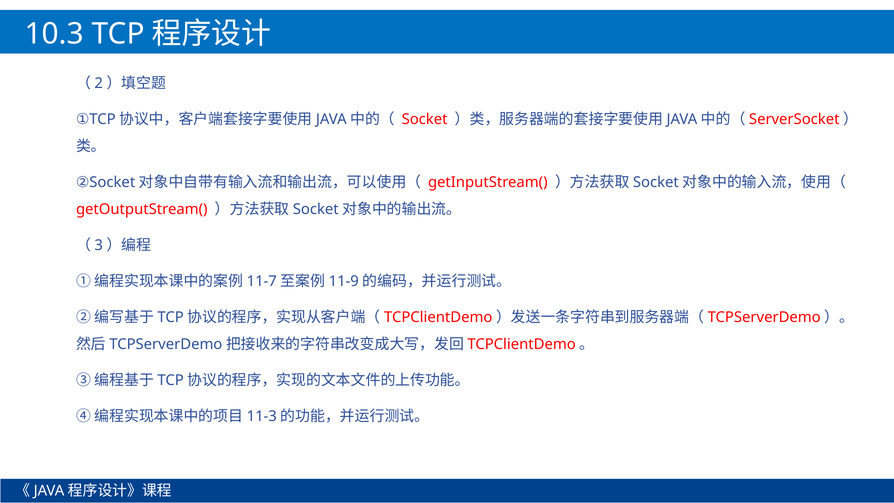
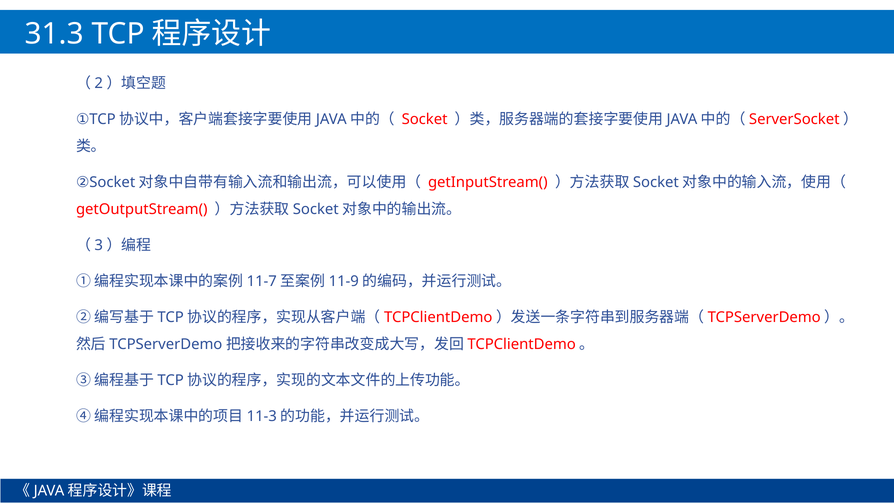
10.3: 10.3 -> 31.3
